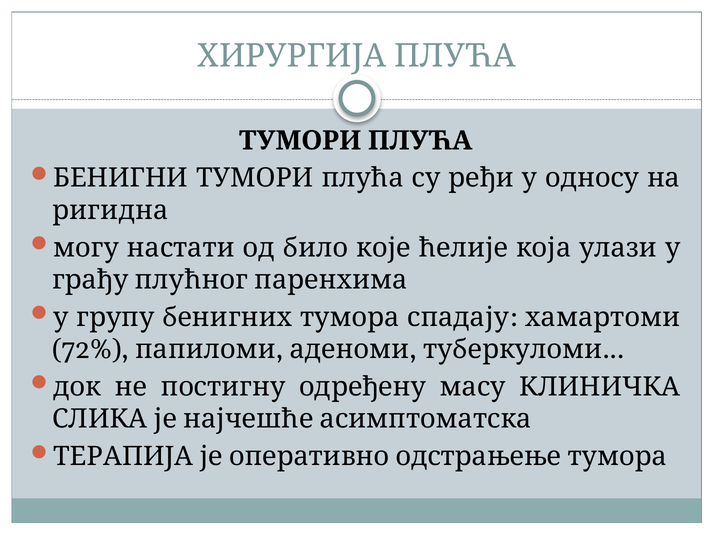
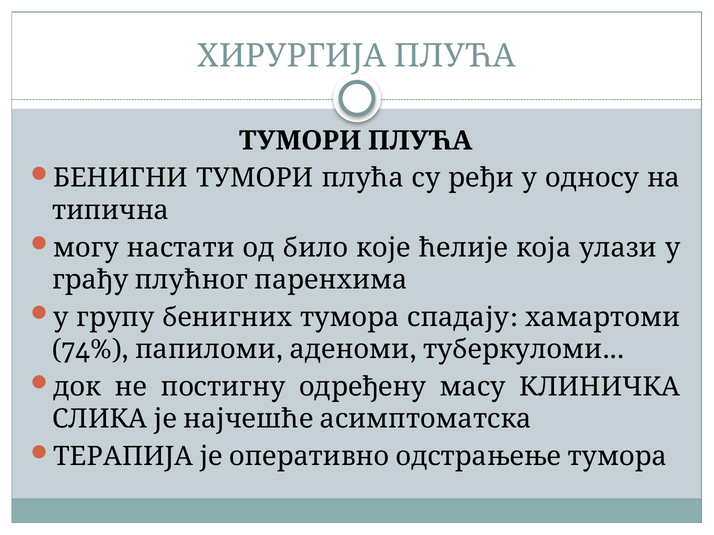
ригидна: ригидна -> типична
72%: 72% -> 74%
